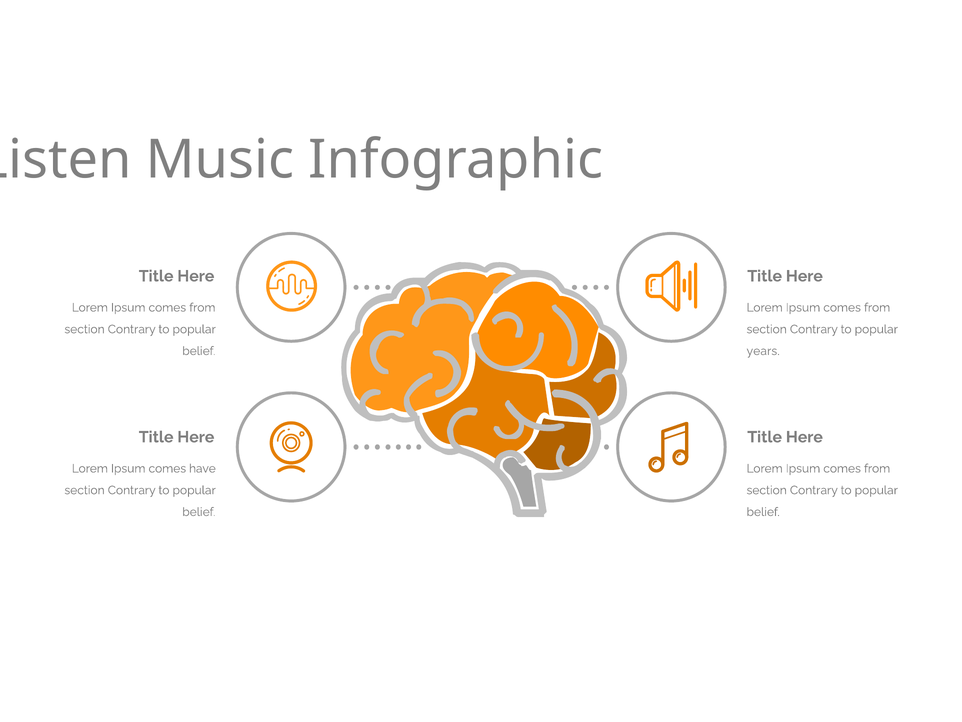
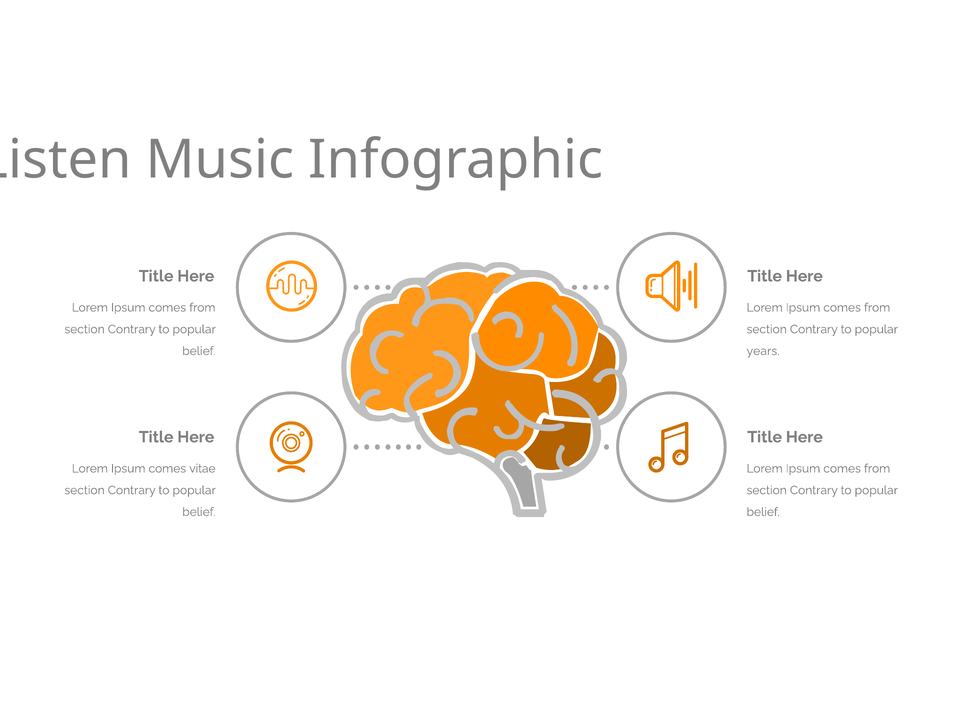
have: have -> vitae
